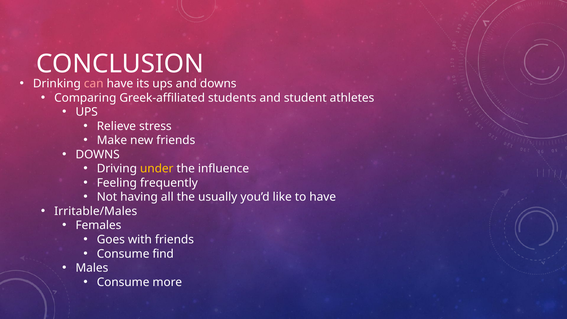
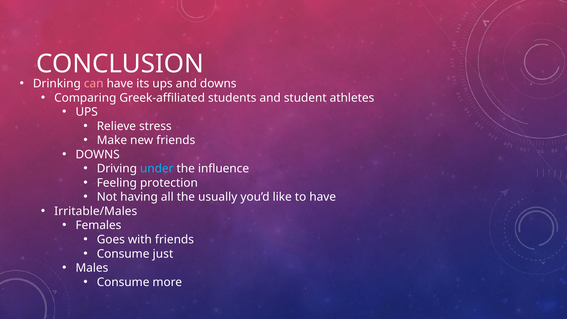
under colour: yellow -> light blue
frequently: frequently -> protection
find: find -> just
